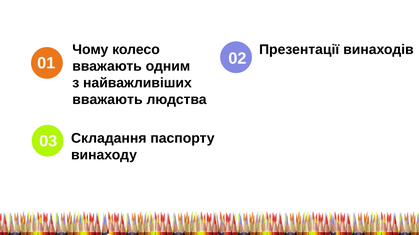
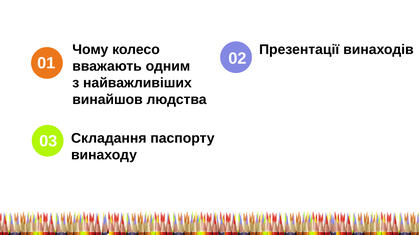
вважають at (107, 100): вважають -> винайшов
